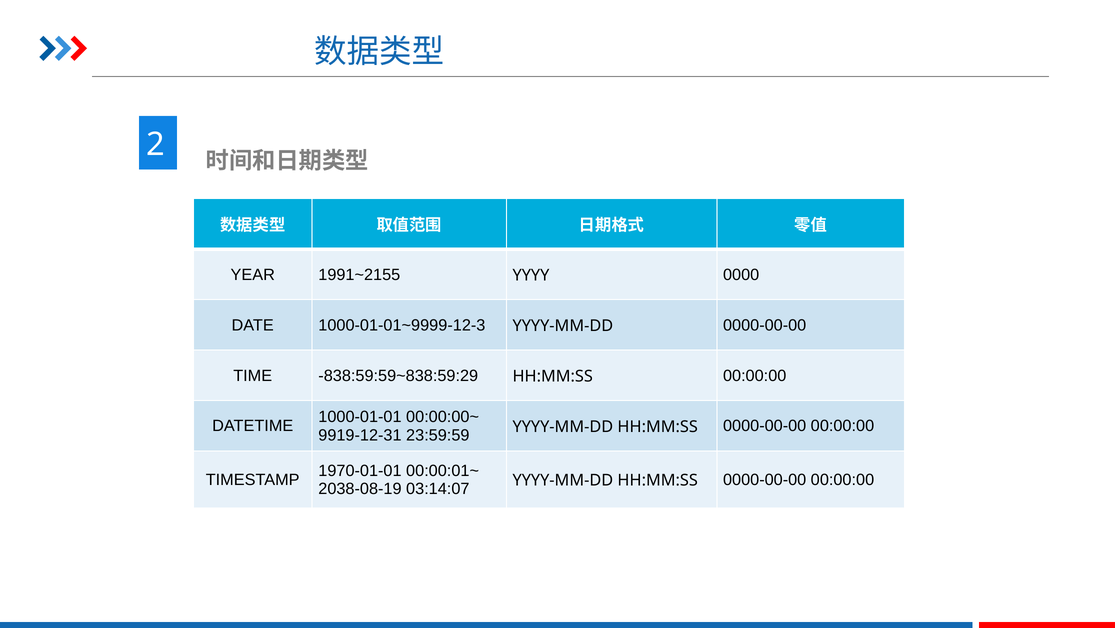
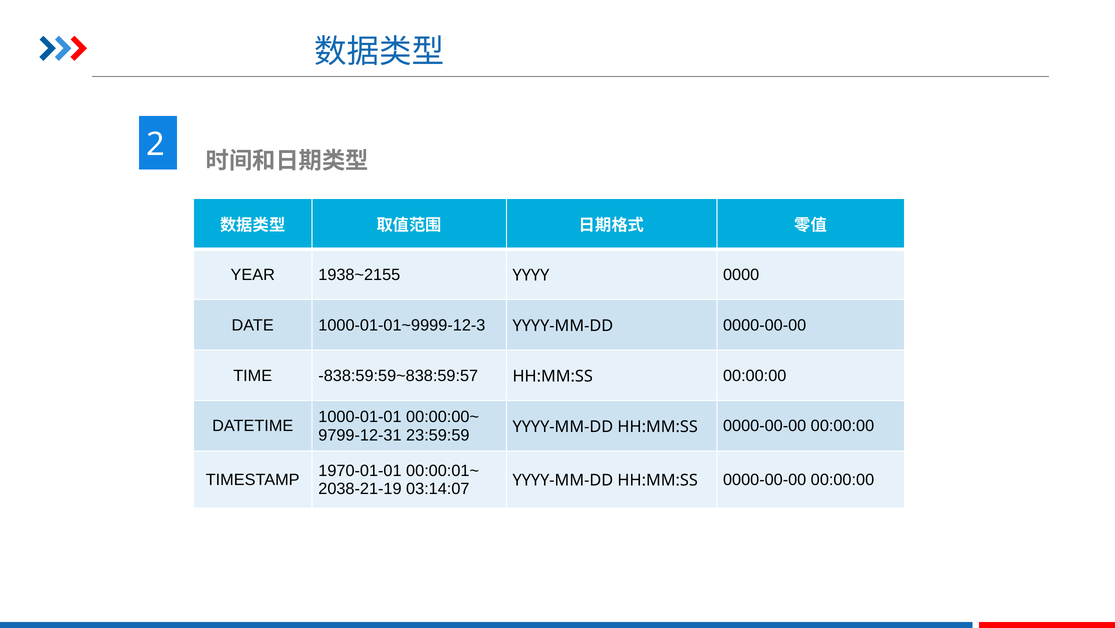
1991~2155: 1991~2155 -> 1938~2155
-838:59:59~838:59:29: -838:59:59~838:59:29 -> -838:59:59~838:59:57
9919-12-31: 9919-12-31 -> 9799-12-31
2038-08-19: 2038-08-19 -> 2038-21-19
